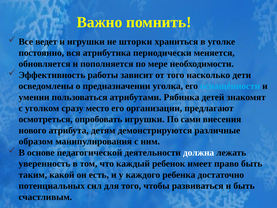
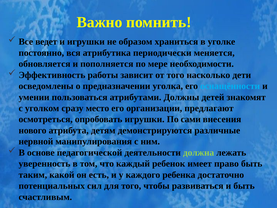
шторки: шторки -> образом
Рябинка: Рябинка -> Должны
образом: образом -> нервной
должна colour: white -> light green
